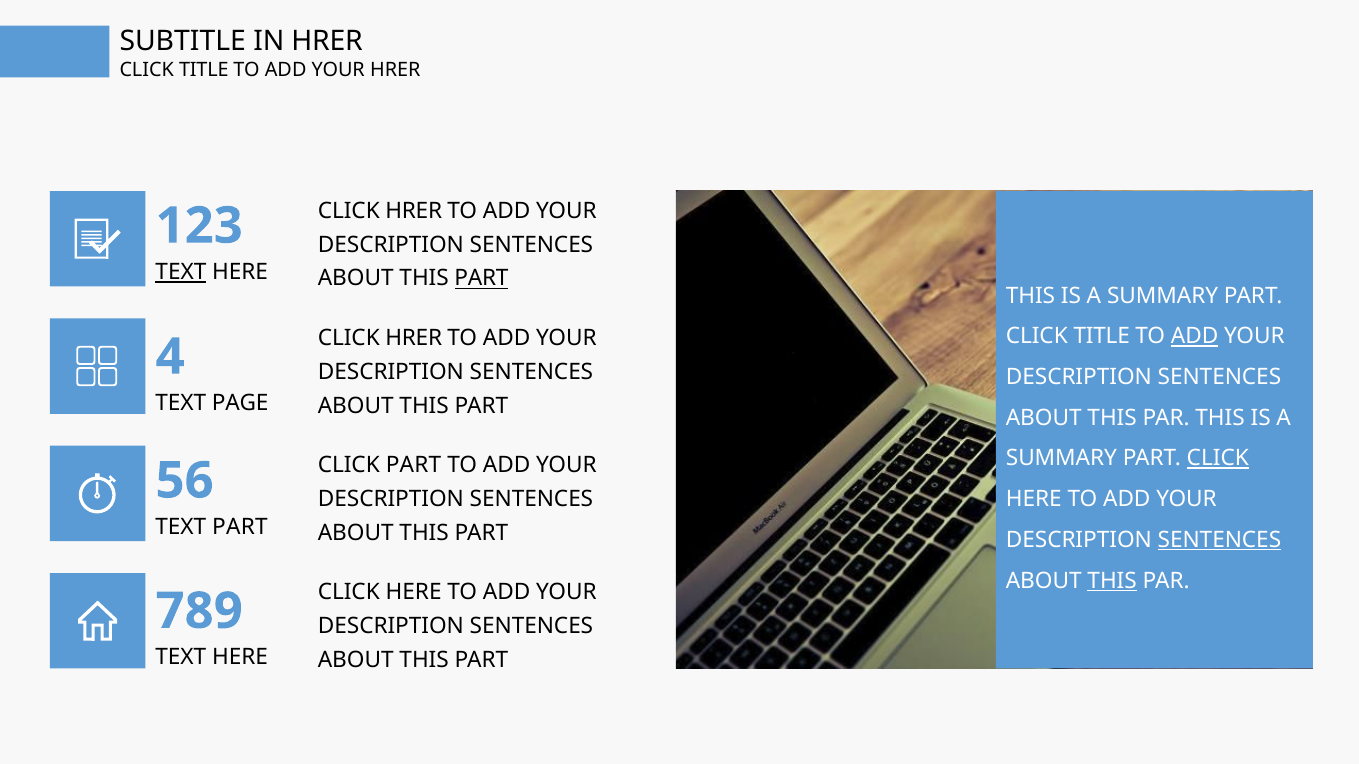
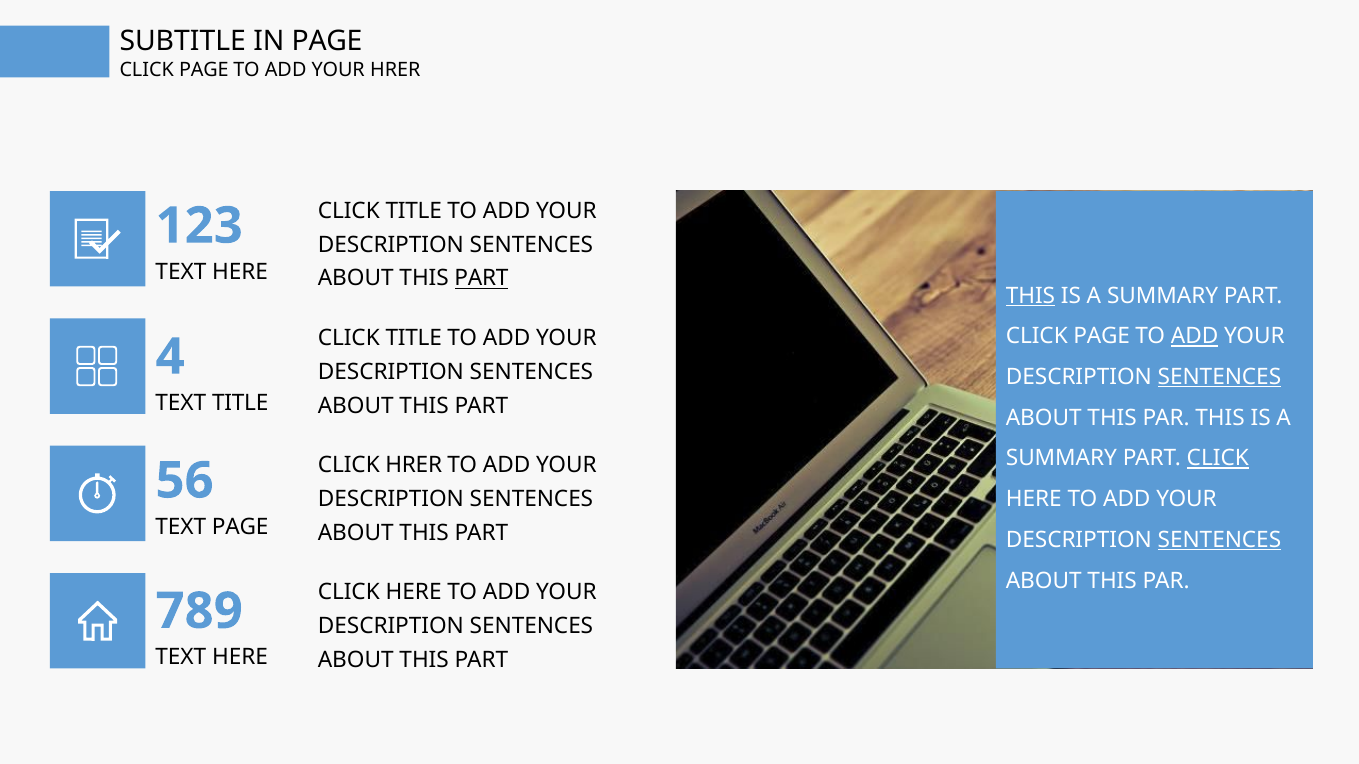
IN HRER: HRER -> PAGE
TITLE at (204, 70): TITLE -> PAGE
HRER at (414, 211): HRER -> TITLE
TEXT at (181, 272) underline: present -> none
THIS at (1031, 296) underline: none -> present
TITLE at (1102, 337): TITLE -> PAGE
HRER at (414, 338): HRER -> TITLE
SENTENCES at (1219, 377) underline: none -> present
TEXT PAGE: PAGE -> TITLE
CLICK PART: PART -> HRER
TEXT PART: PART -> PAGE
THIS at (1112, 581) underline: present -> none
